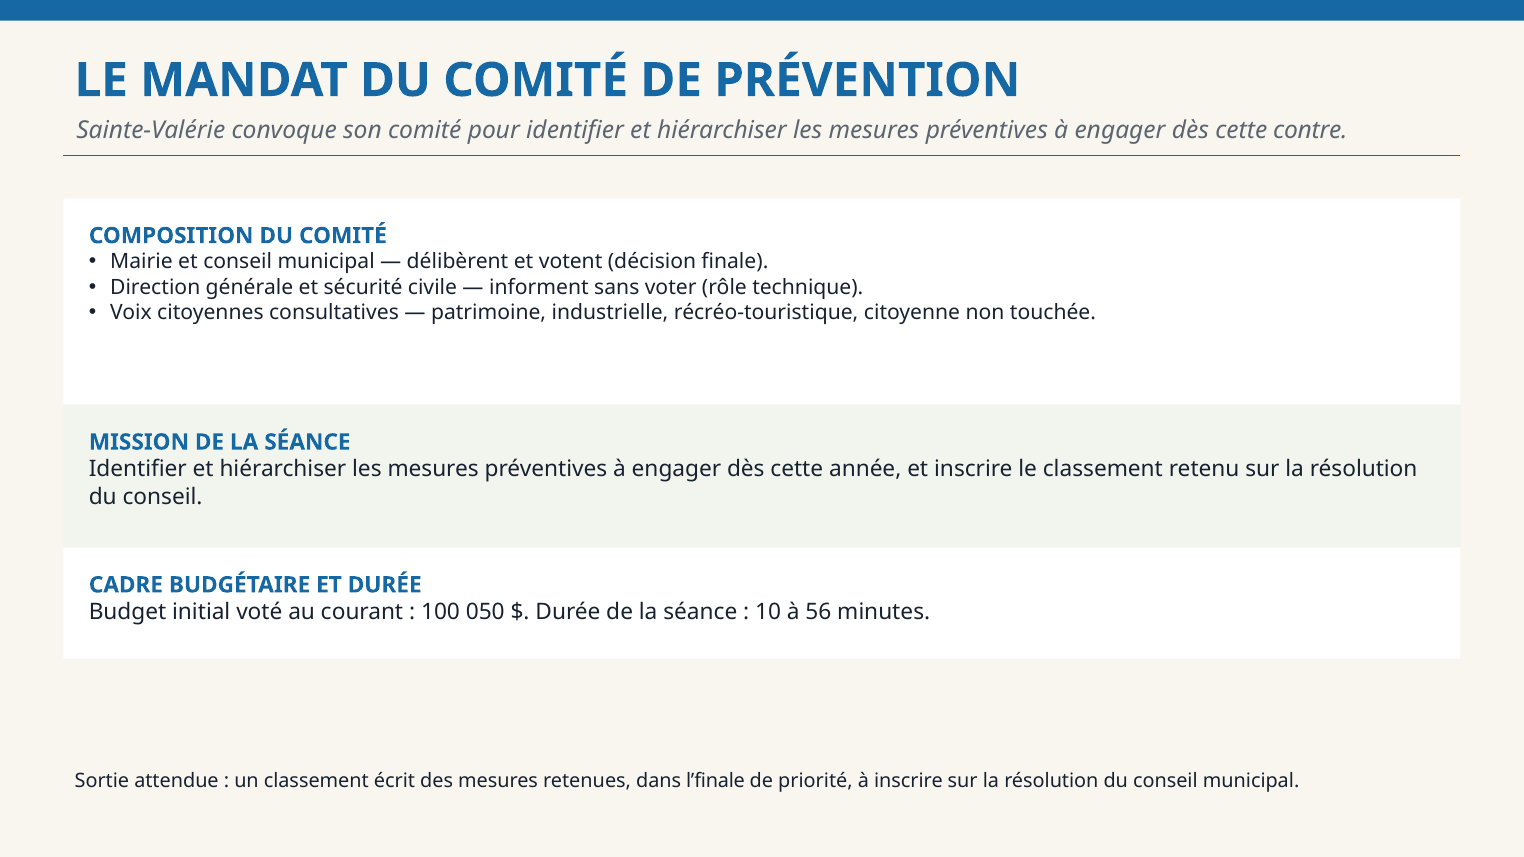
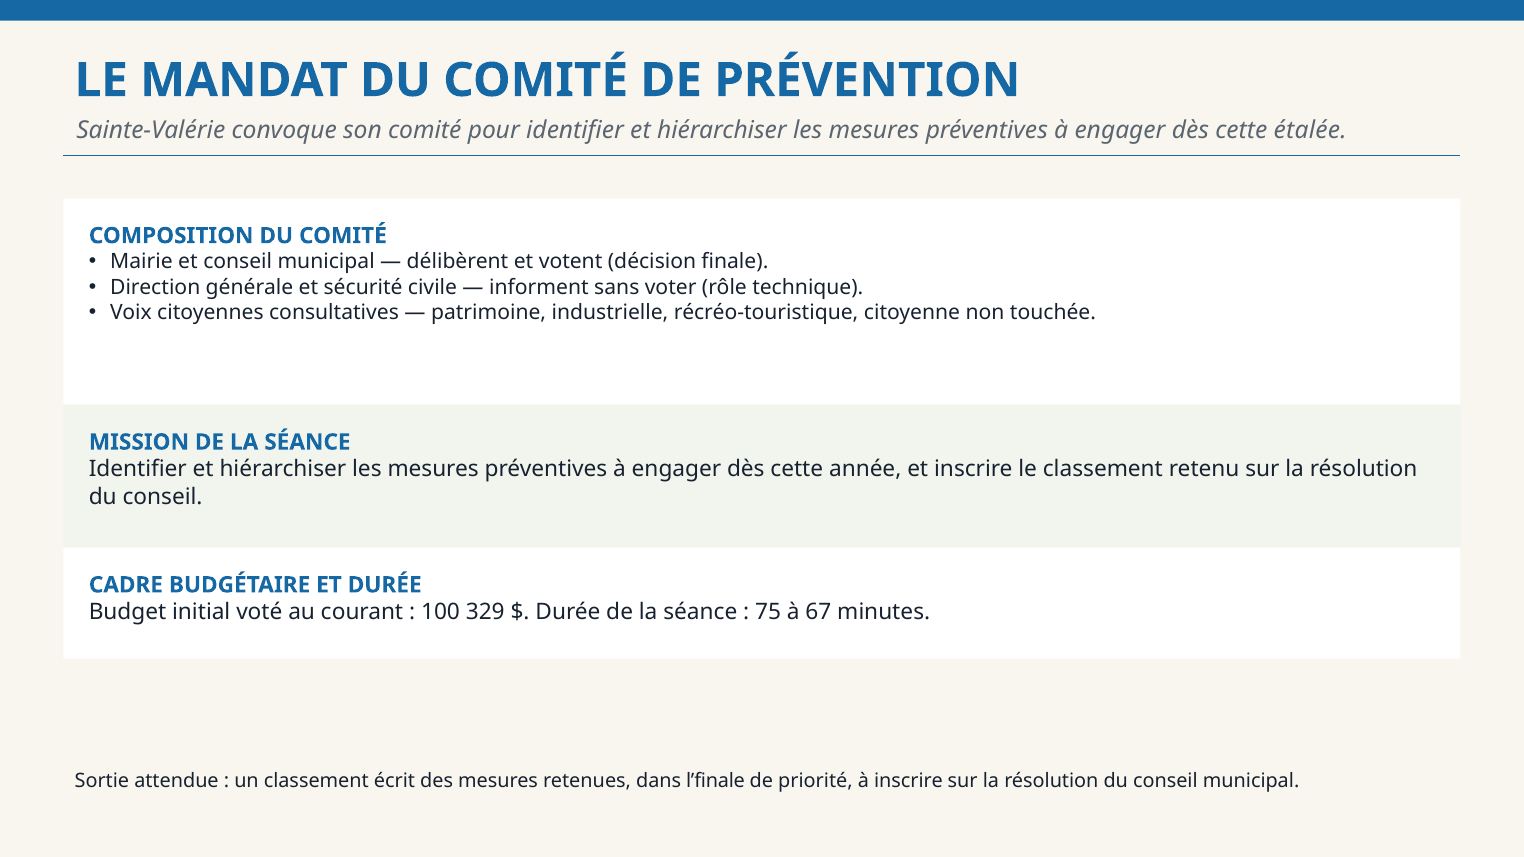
contre: contre -> étalée
050: 050 -> 329
10: 10 -> 75
56: 56 -> 67
